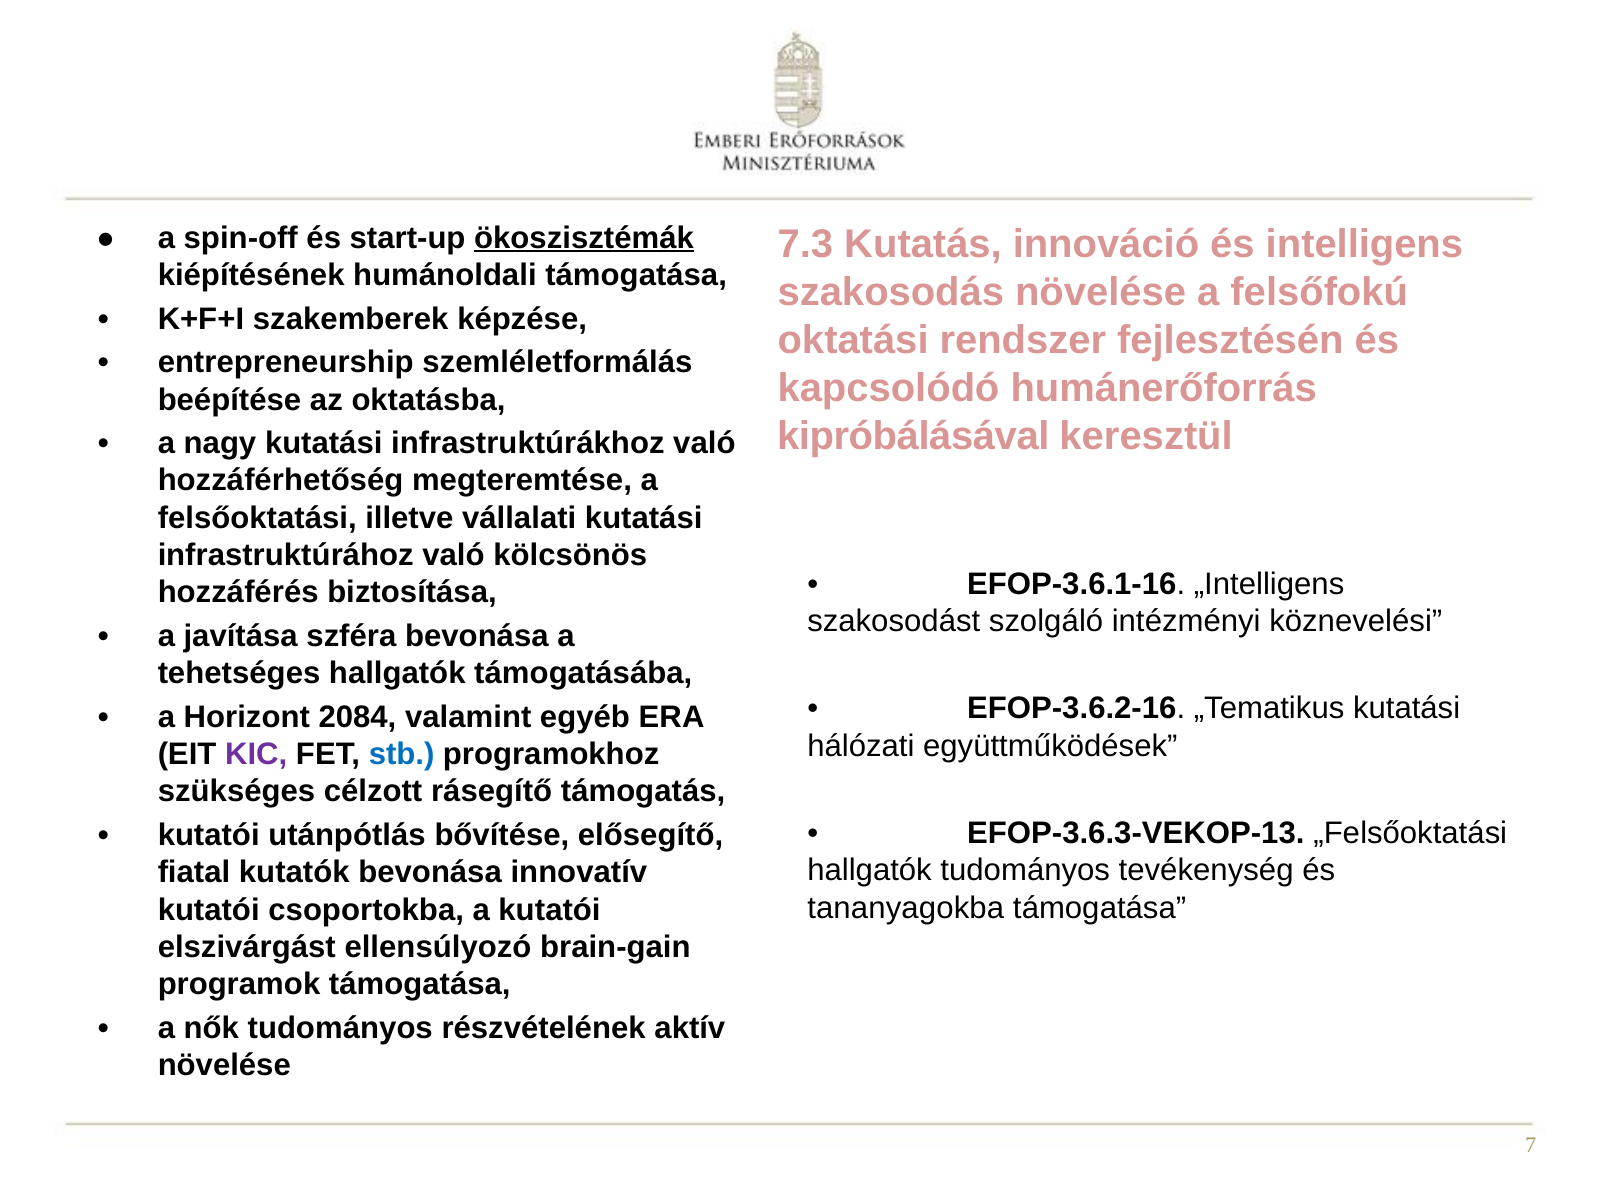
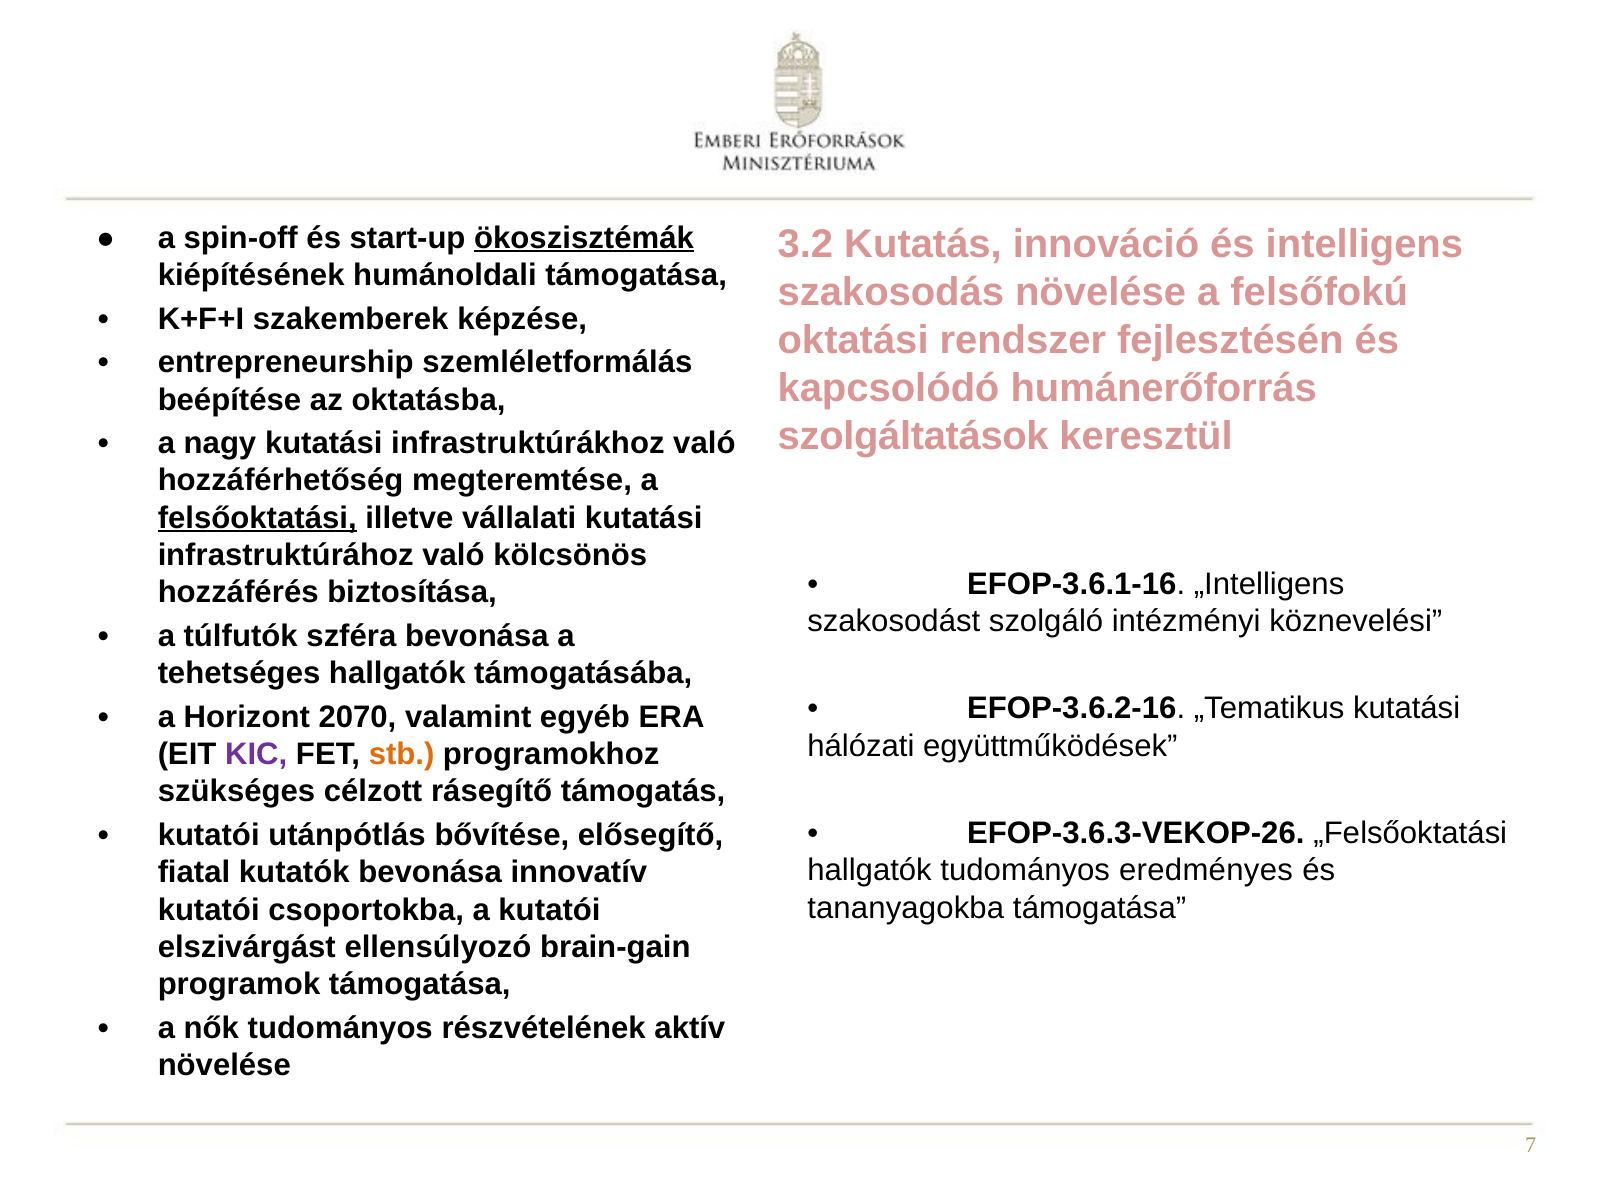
7.3: 7.3 -> 3.2
kipróbálásával: kipróbálásával -> szolgáltatások
felsőoktatási underline: none -> present
javítása: javítása -> túlfutók
2084: 2084 -> 2070
stb colour: blue -> orange
EFOP-3.6.3-VEKOP-13: EFOP-3.6.3-VEKOP-13 -> EFOP-3.6.3-VEKOP-26
tevékenység: tevékenység -> eredményes
